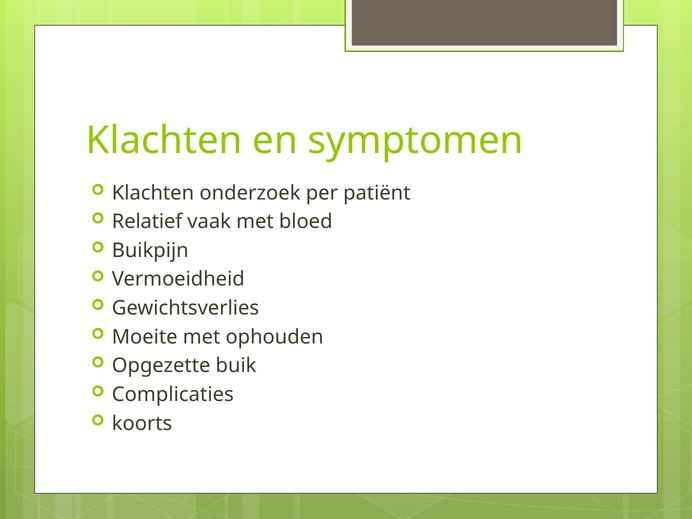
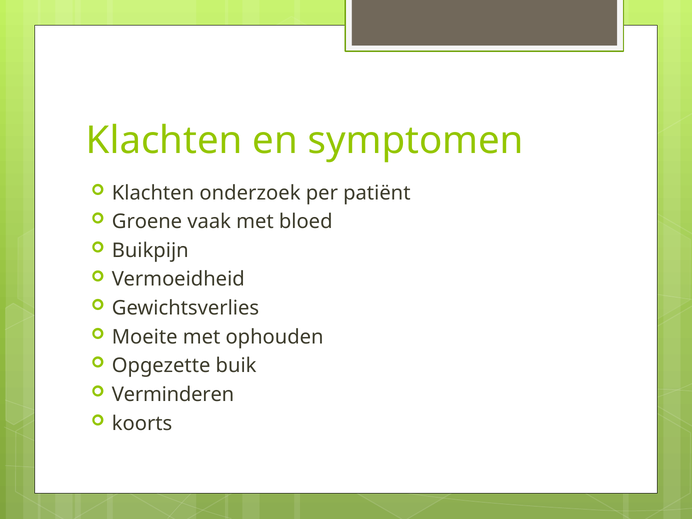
Relatief: Relatief -> Groene
Complicaties: Complicaties -> Verminderen
